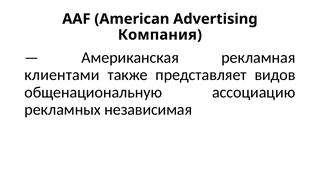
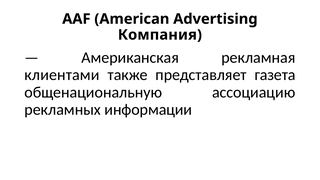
видов: видов -> газета
независимая: независимая -> информации
